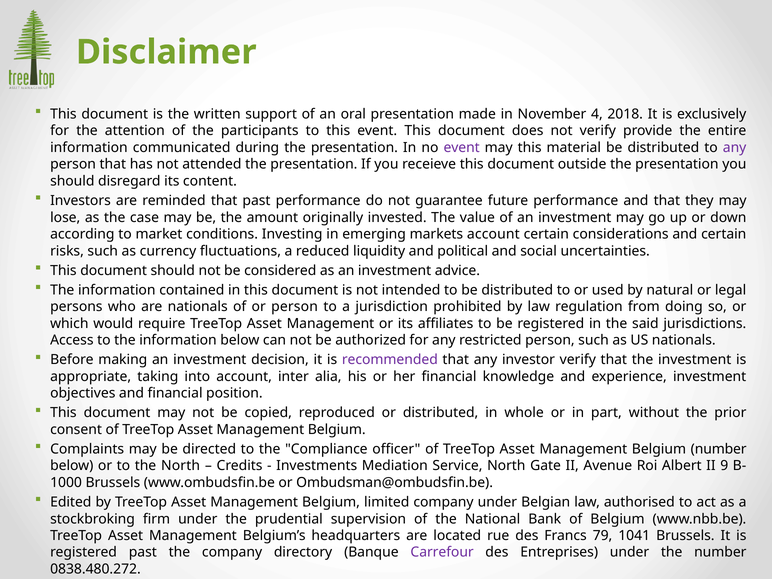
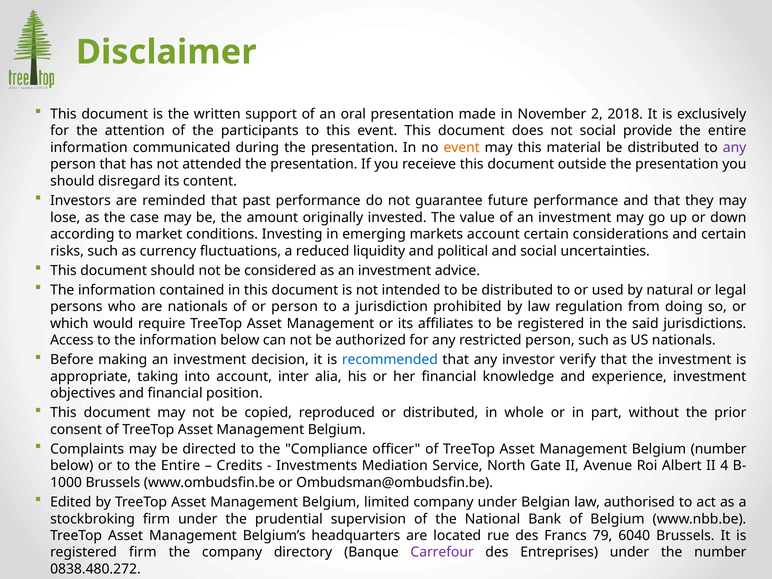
4: 4 -> 2
not verify: verify -> social
event at (462, 148) colour: purple -> orange
recommended colour: purple -> blue
to the North: North -> Entire
9: 9 -> 4
1041: 1041 -> 6040
registered past: past -> firm
